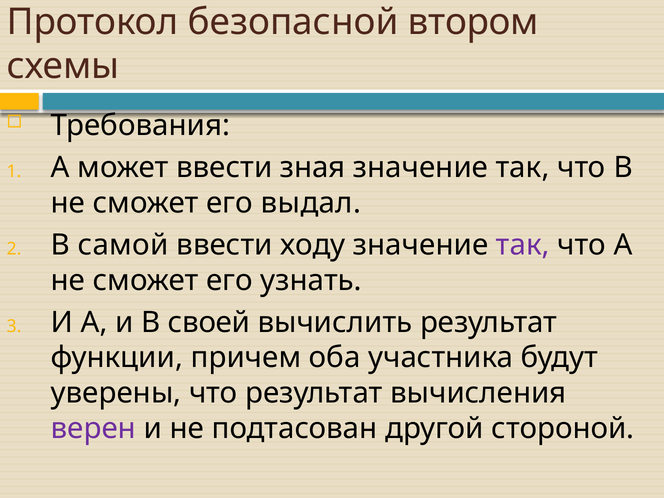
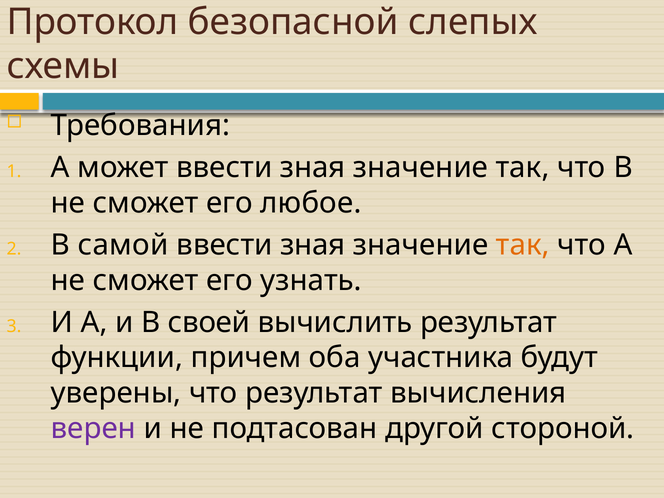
втором: втором -> слепых
выдал: выдал -> любое
ходу at (313, 245): ходу -> зная
так at (523, 245) colour: purple -> orange
